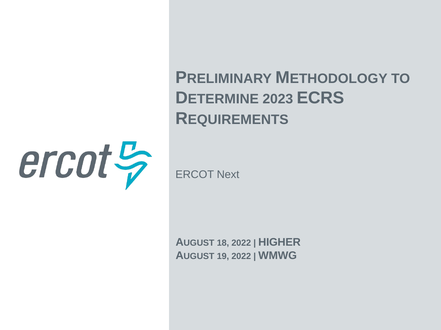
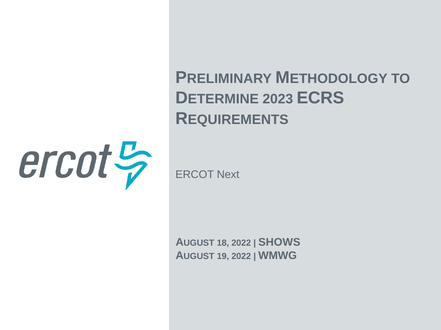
HIGHER: HIGHER -> SHOWS
